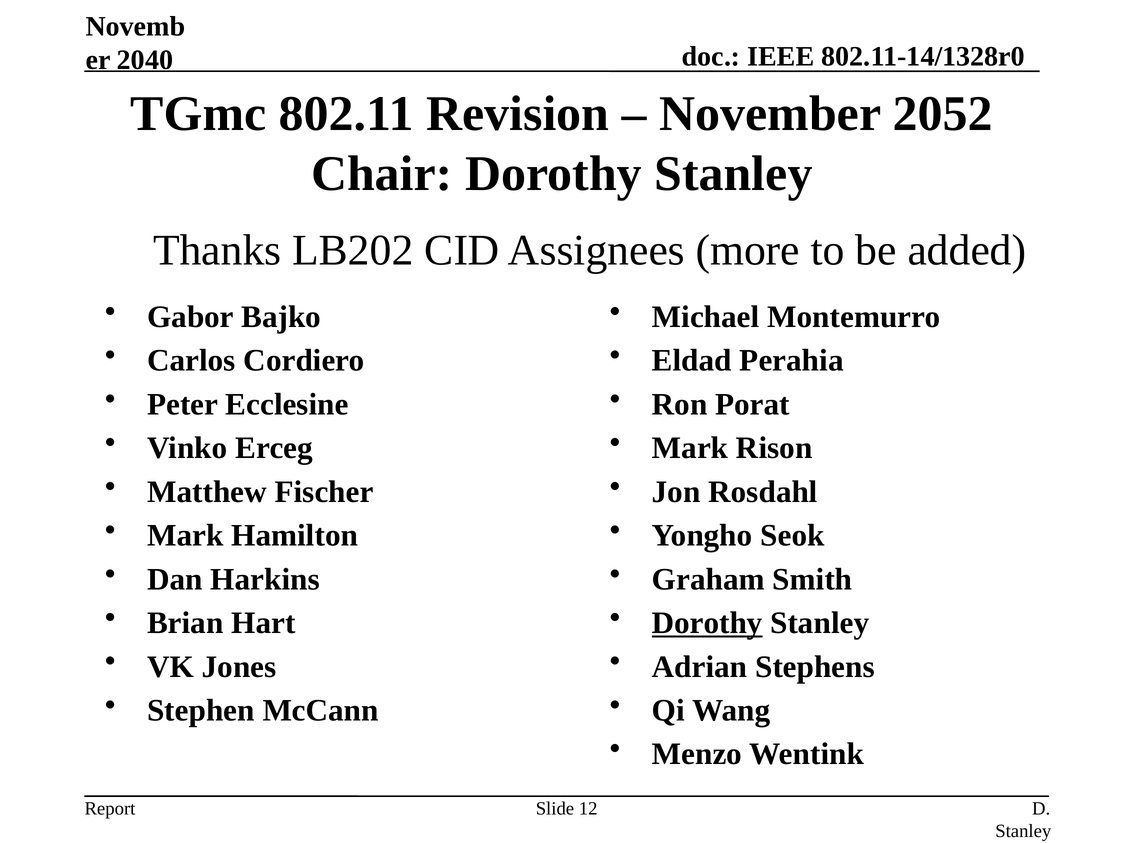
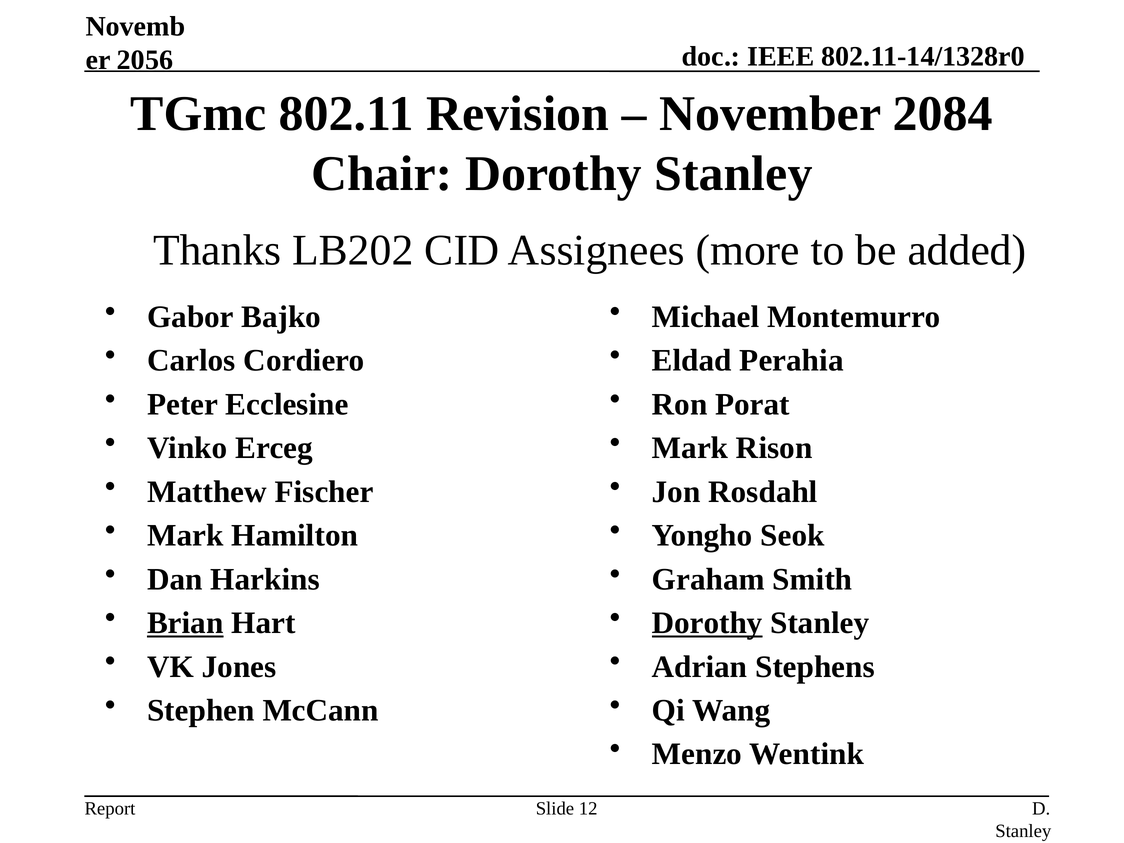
2040: 2040 -> 2056
2052: 2052 -> 2084
Brian underline: none -> present
